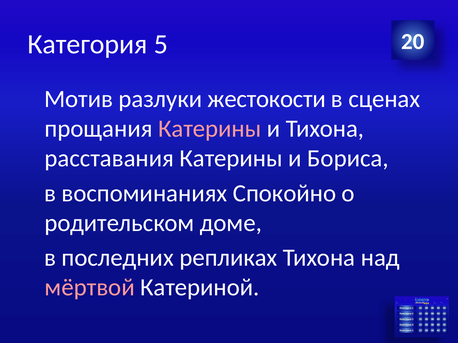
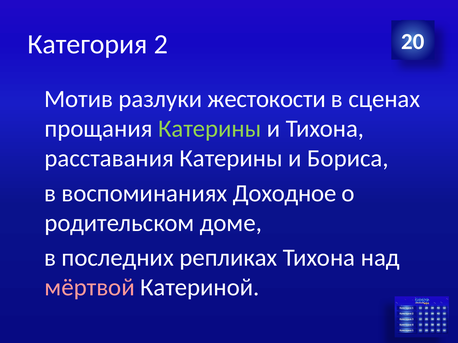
5: 5 -> 2
Катерины at (210, 129) colour: pink -> light green
Спокойно: Спокойно -> Доходное
